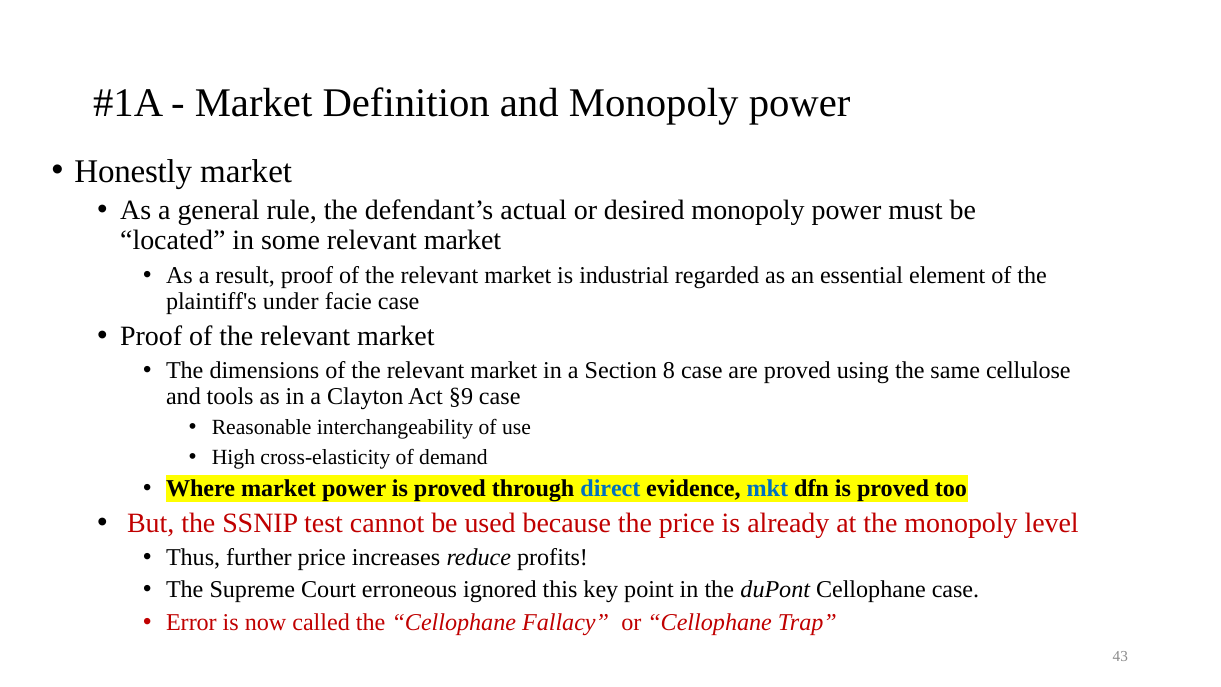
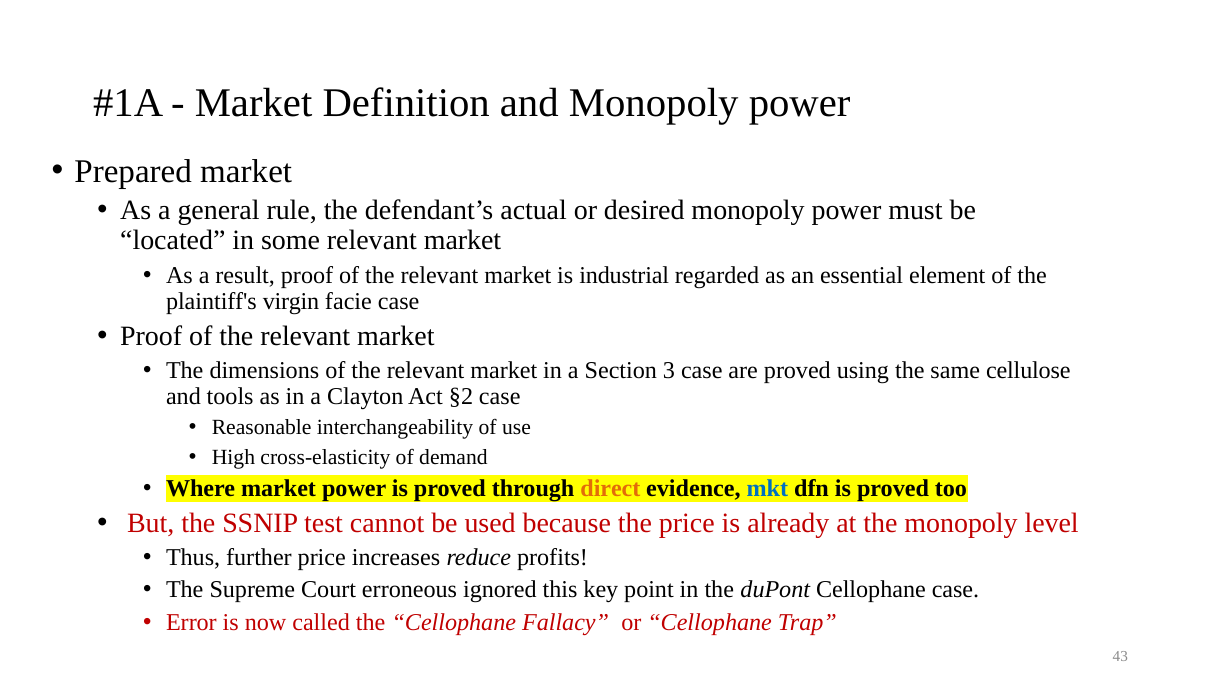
Honestly: Honestly -> Prepared
under: under -> virgin
8: 8 -> 3
§9: §9 -> §2
direct colour: blue -> orange
